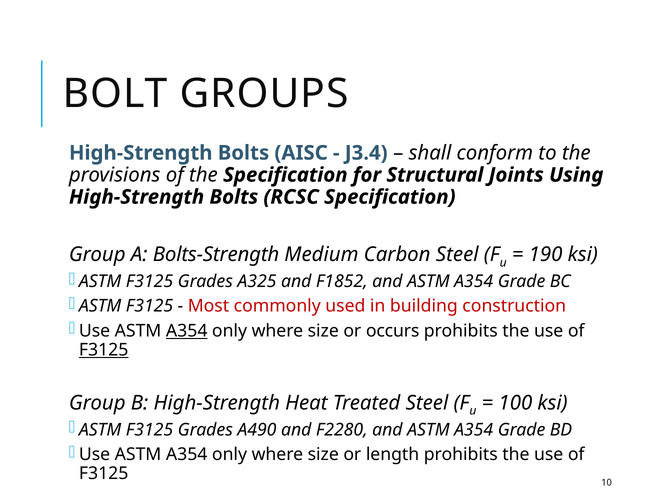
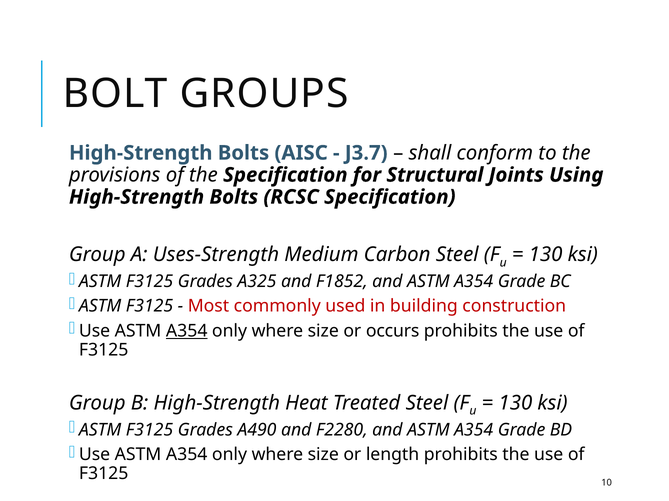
J3.4: J3.4 -> J3.7
Bolts-Strength: Bolts-Strength -> Uses-Strength
190 at (546, 255): 190 -> 130
F3125 at (104, 350) underline: present -> none
100 at (515, 404): 100 -> 130
